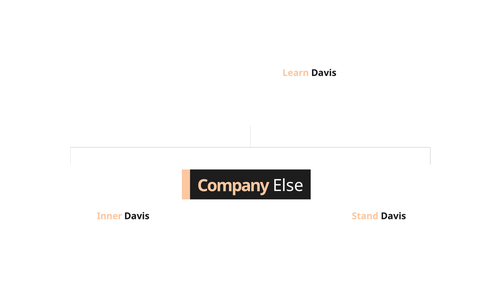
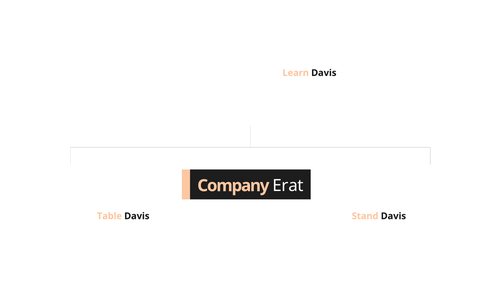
Else: Else -> Erat
Inner: Inner -> Table
